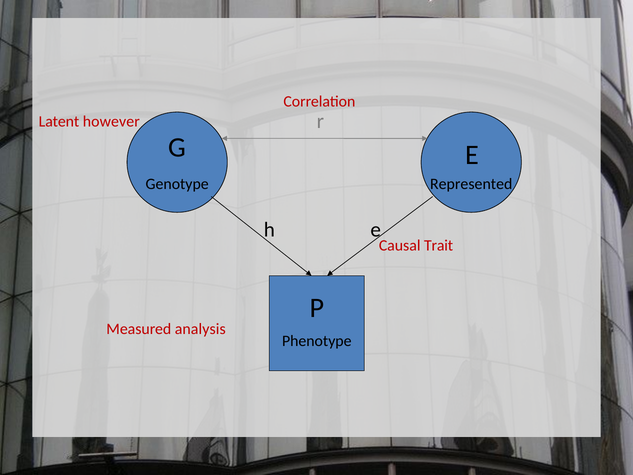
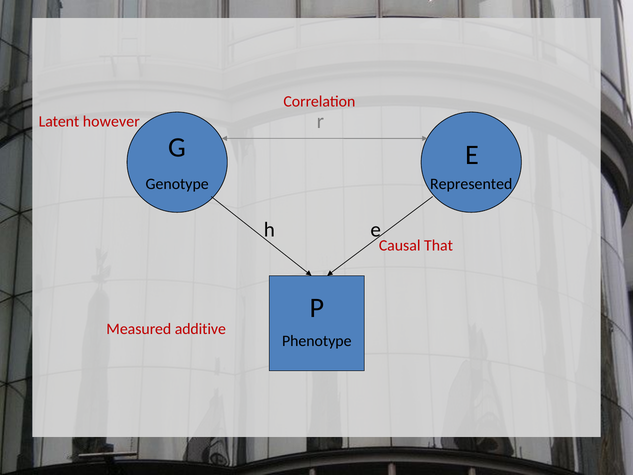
Trait: Trait -> That
analysis: analysis -> additive
